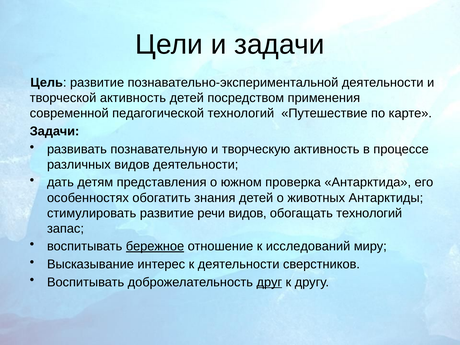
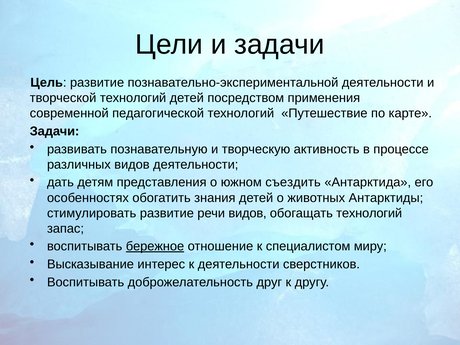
творческой активность: активность -> технологий
проверка: проверка -> съездить
исследований: исследований -> специалистом
друг underline: present -> none
